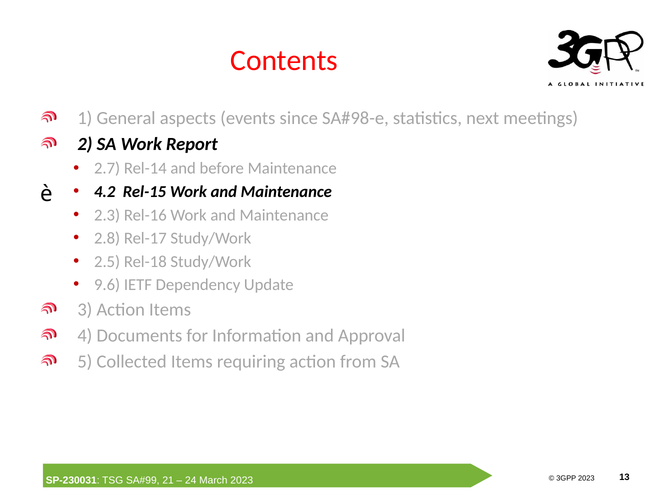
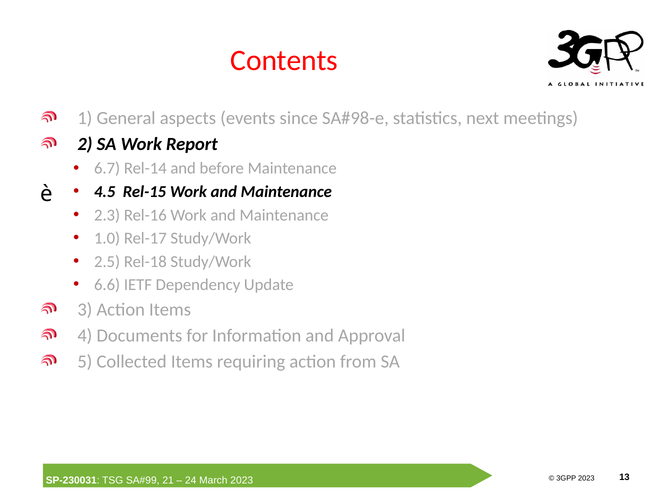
2.7: 2.7 -> 6.7
4.2: 4.2 -> 4.5
2.8: 2.8 -> 1.0
9.6: 9.6 -> 6.6
